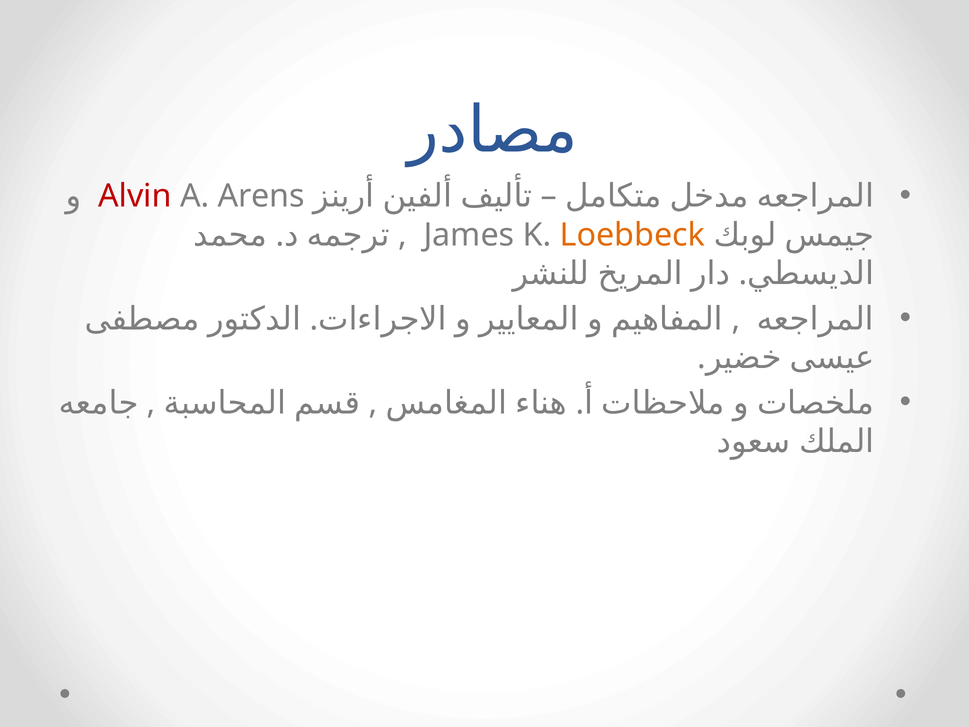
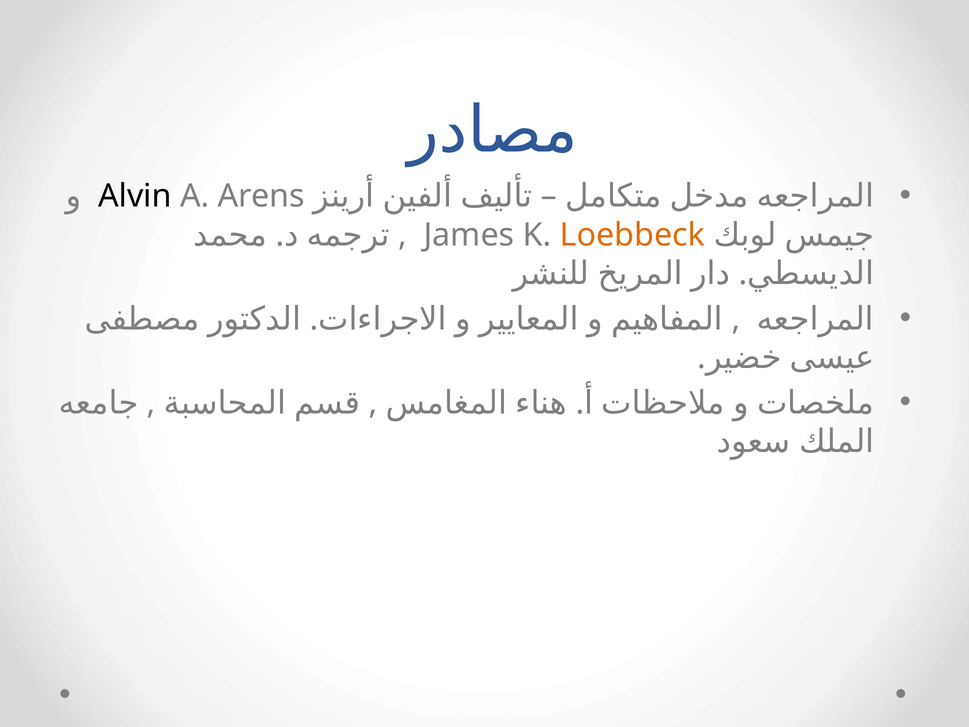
Alvin colour: red -> black
